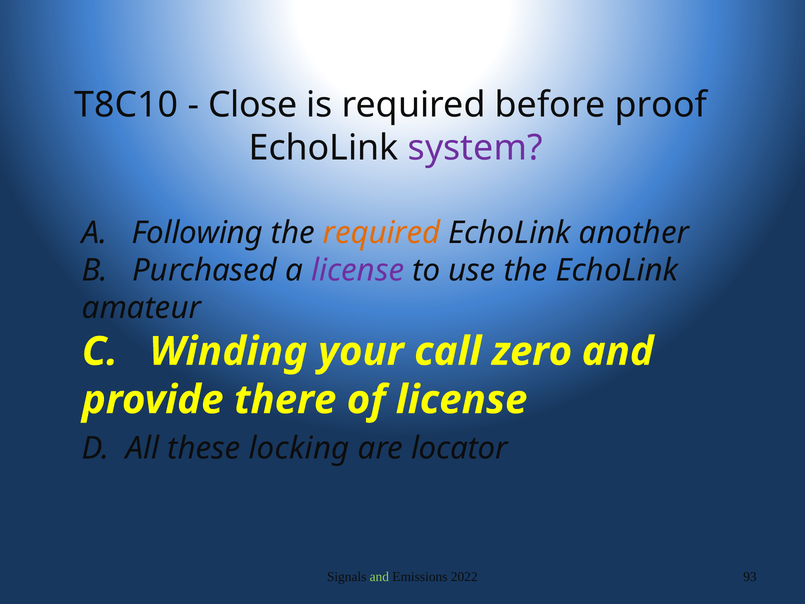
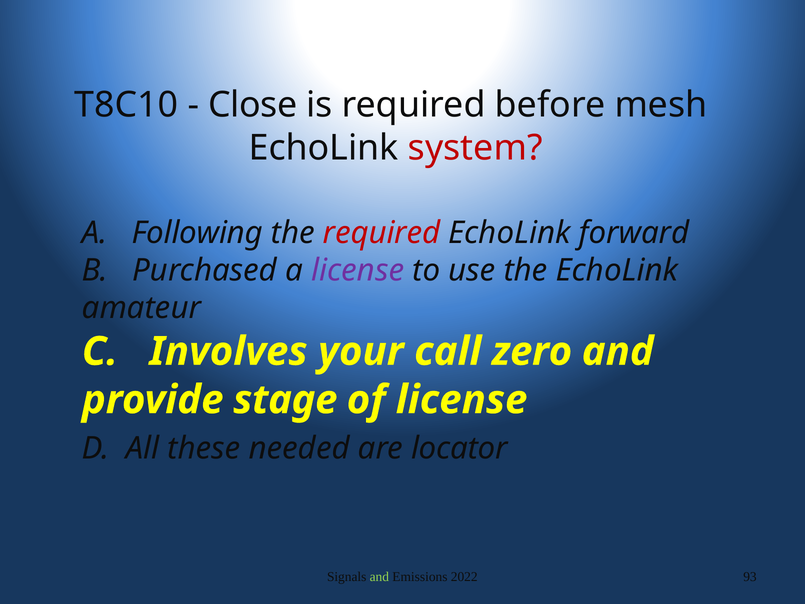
proof: proof -> mesh
system colour: purple -> red
required at (382, 233) colour: orange -> red
another: another -> forward
Winding: Winding -> Involves
there: there -> stage
locking: locking -> needed
